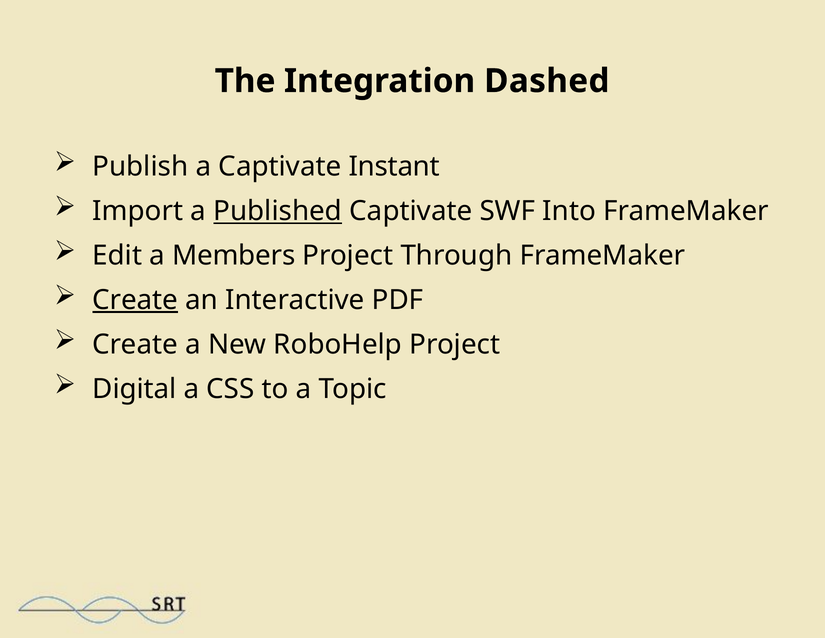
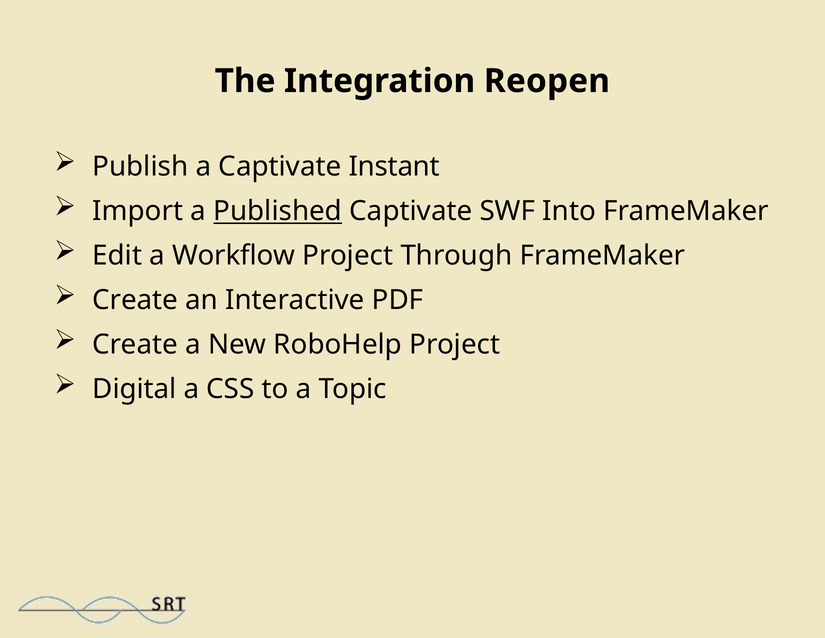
Dashed: Dashed -> Reopen
Members: Members -> Workflow
Create at (135, 300) underline: present -> none
